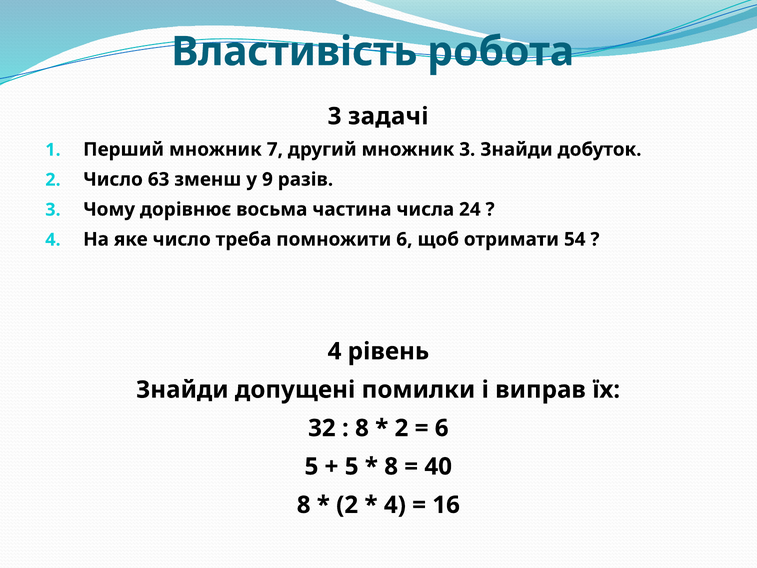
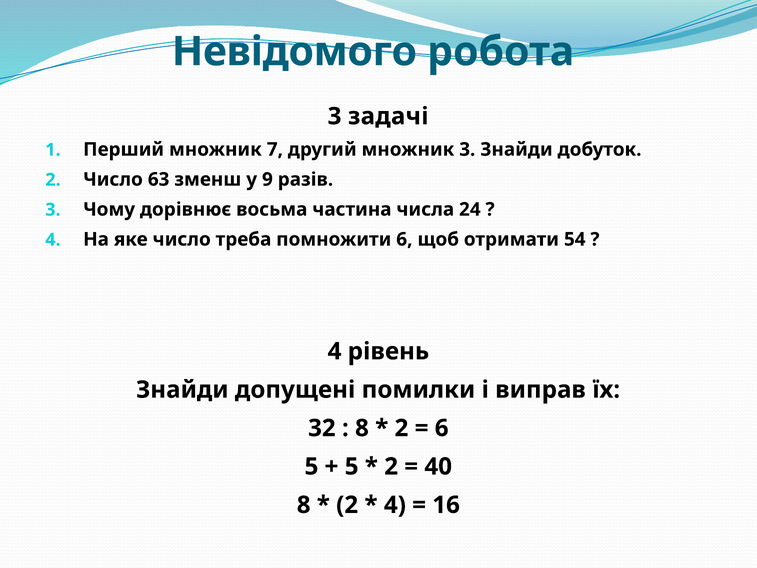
Властивість: Властивість -> Невідомого
8 at (391, 466): 8 -> 2
